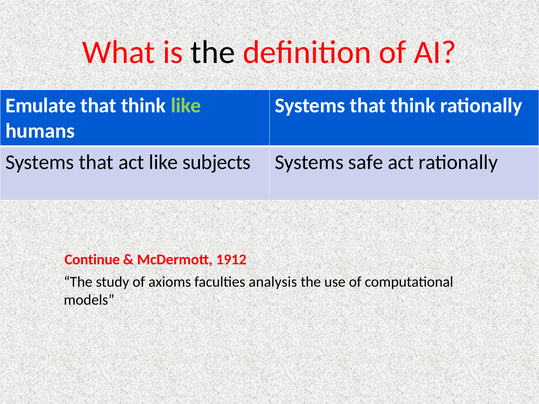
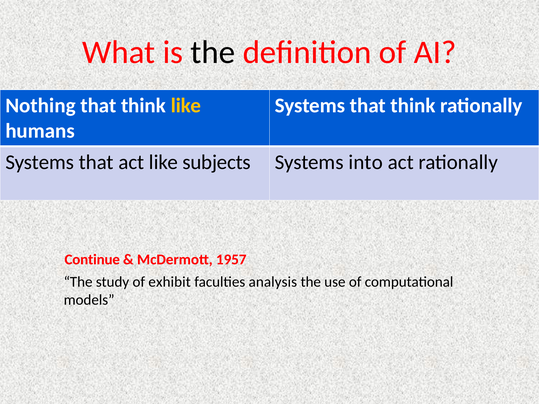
Emulate: Emulate -> Nothing
like at (186, 106) colour: light green -> yellow
safe: safe -> into
1912: 1912 -> 1957
axioms: axioms -> exhibit
